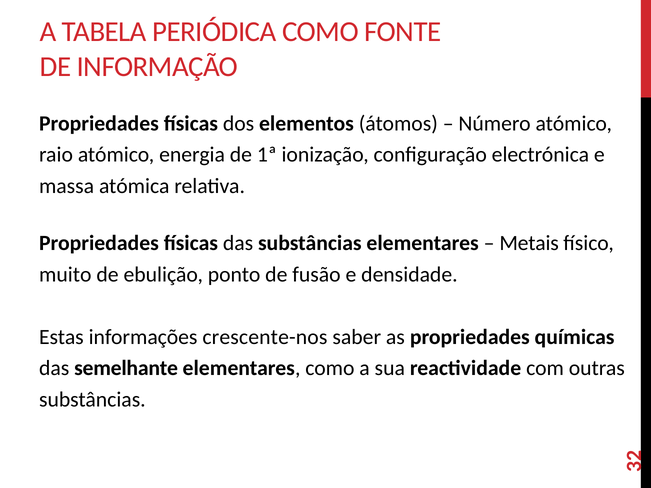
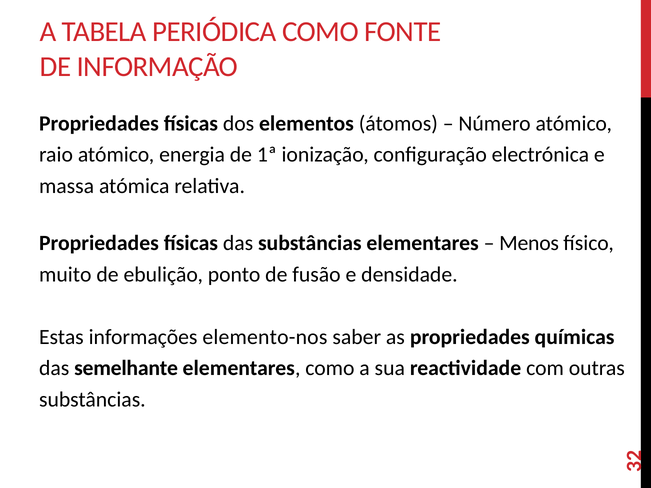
Metais: Metais -> Menos
crescente-nos: crescente-nos -> elemento-nos
